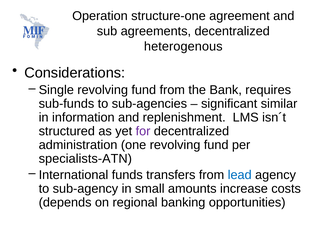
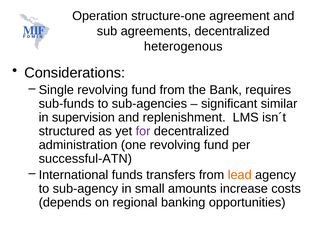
information: information -> supervision
specialists-ATN: specialists-ATN -> successful-ATN
lead colour: blue -> orange
